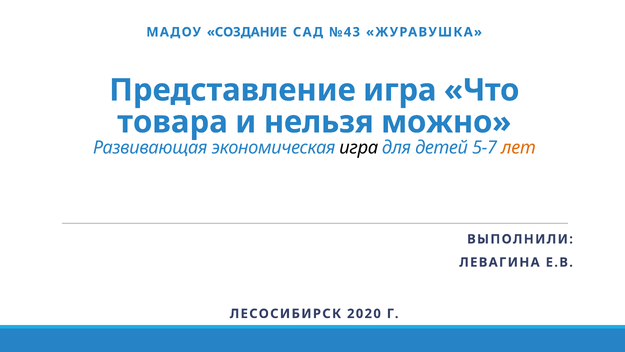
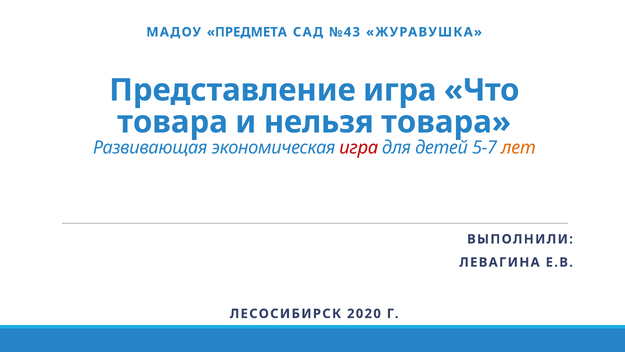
СОЗДАНИЕ: СОЗДАНИЕ -> ПРЕДМЕТА
нельзя можно: можно -> товара
игра at (359, 147) colour: black -> red
